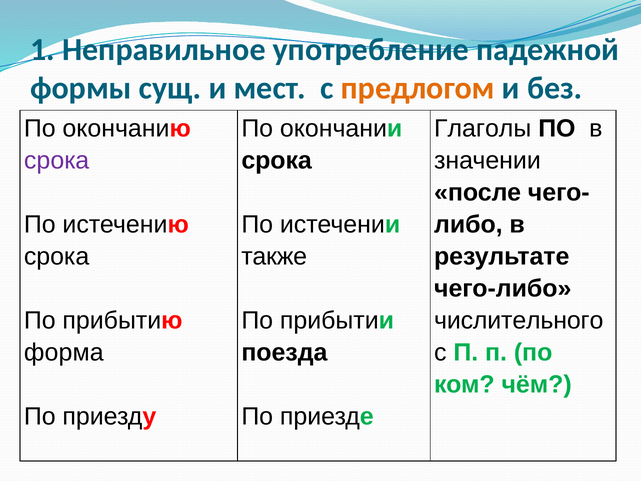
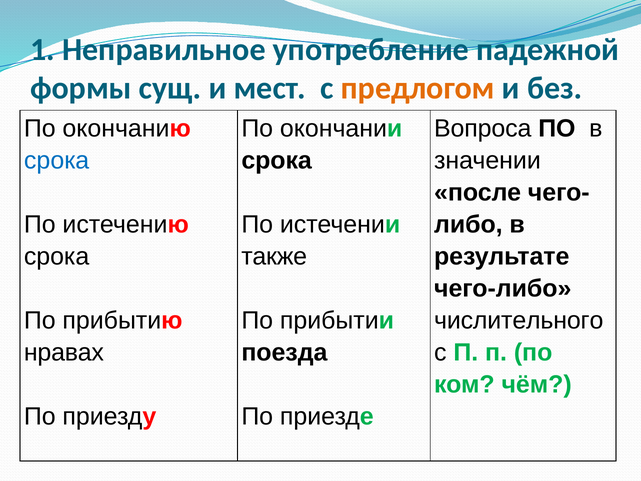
Глаголы: Глаголы -> Вопроса
срока at (57, 161) colour: purple -> blue
форма: форма -> нравах
